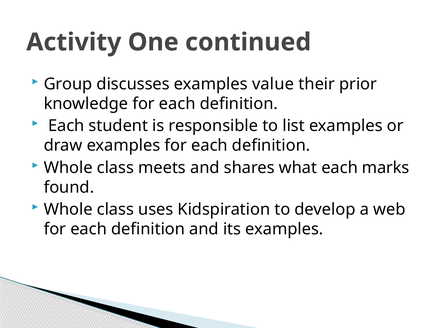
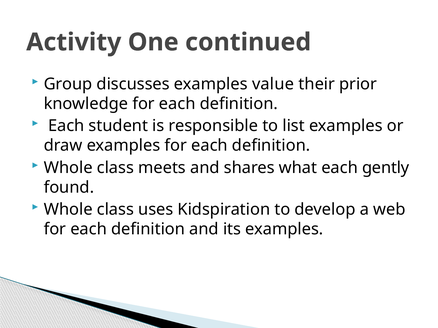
marks: marks -> gently
